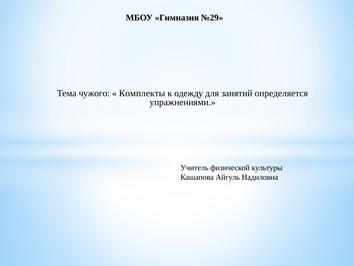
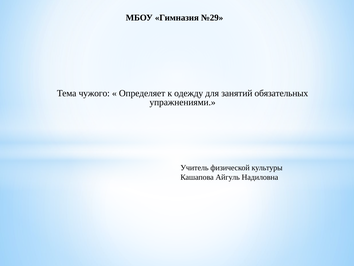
Комплекты: Комплекты -> Определяет
определяется: определяется -> обязательных
